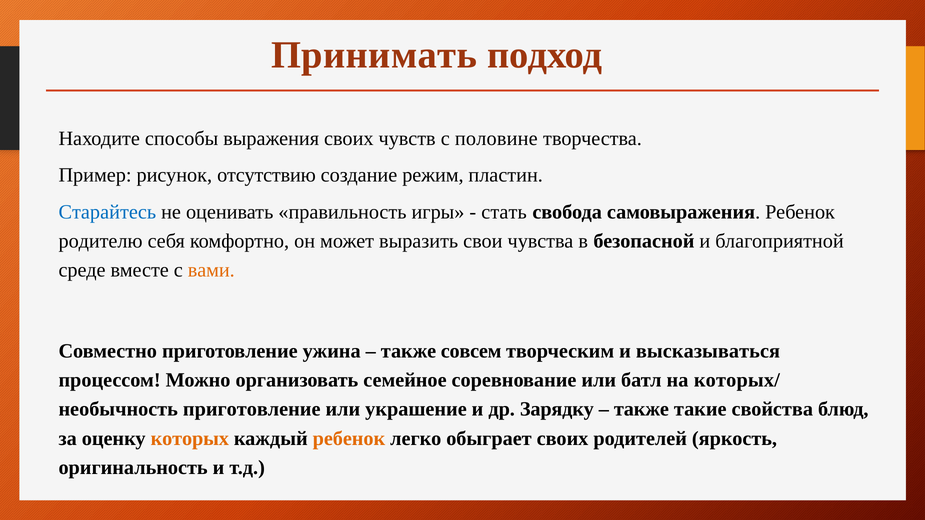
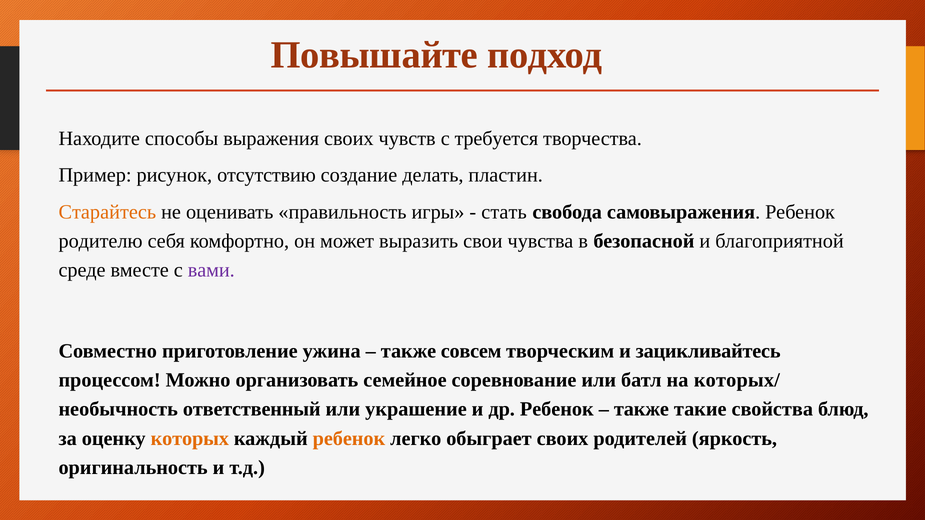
Принимать: Принимать -> Повышайте
половине: половине -> требуется
режим: режим -> делать
Старайтесь colour: blue -> orange
вами colour: orange -> purple
высказываться: высказываться -> зацикливайтесь
необычность приготовление: приготовление -> ответственный
др Зарядку: Зарядку -> Ребенок
